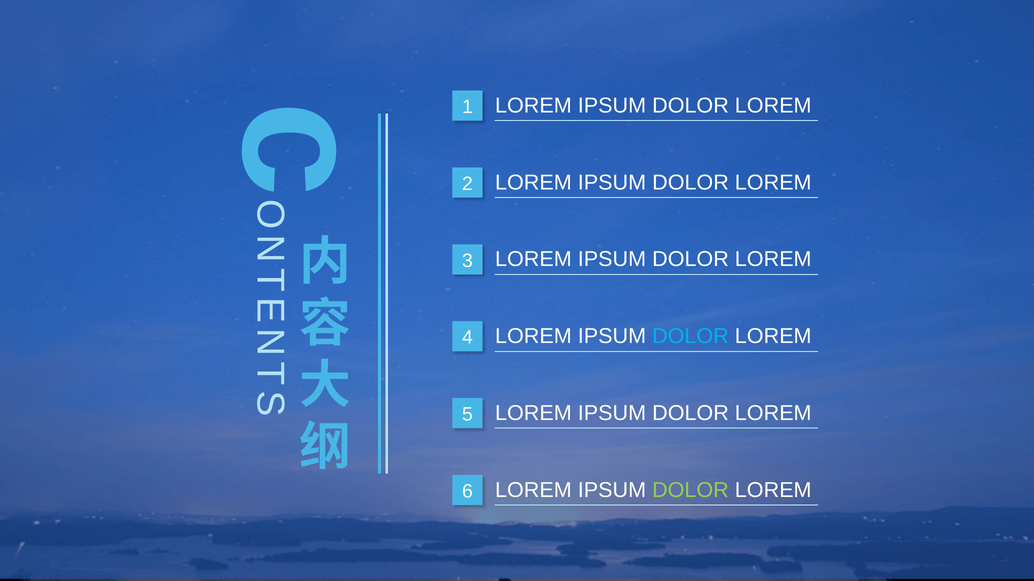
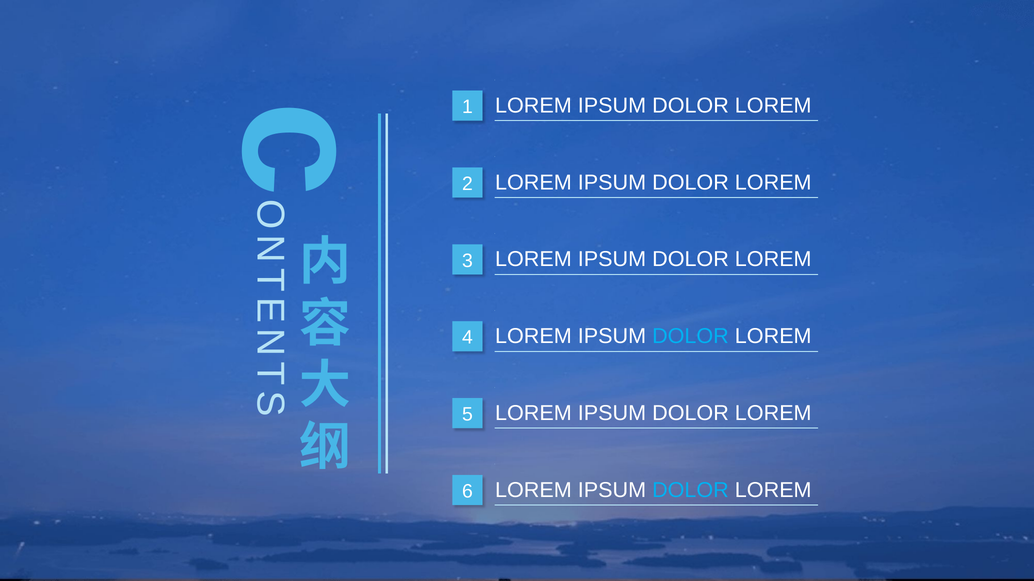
DOLOR at (690, 491) colour: light green -> light blue
